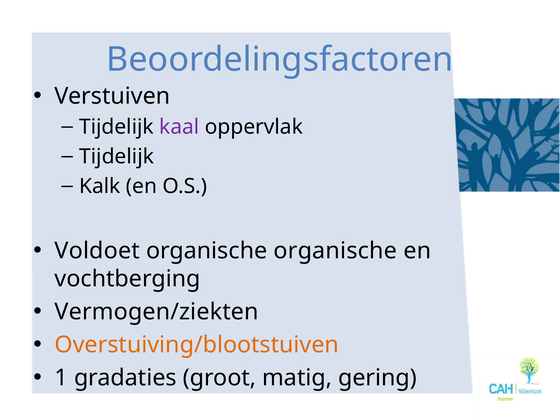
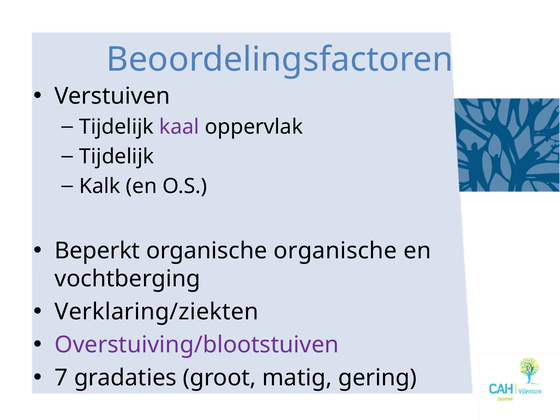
Voldoet: Voldoet -> Beperkt
Vermogen/ziekten: Vermogen/ziekten -> Verklaring/ziekten
Overstuiving/blootstuiven colour: orange -> purple
1: 1 -> 7
